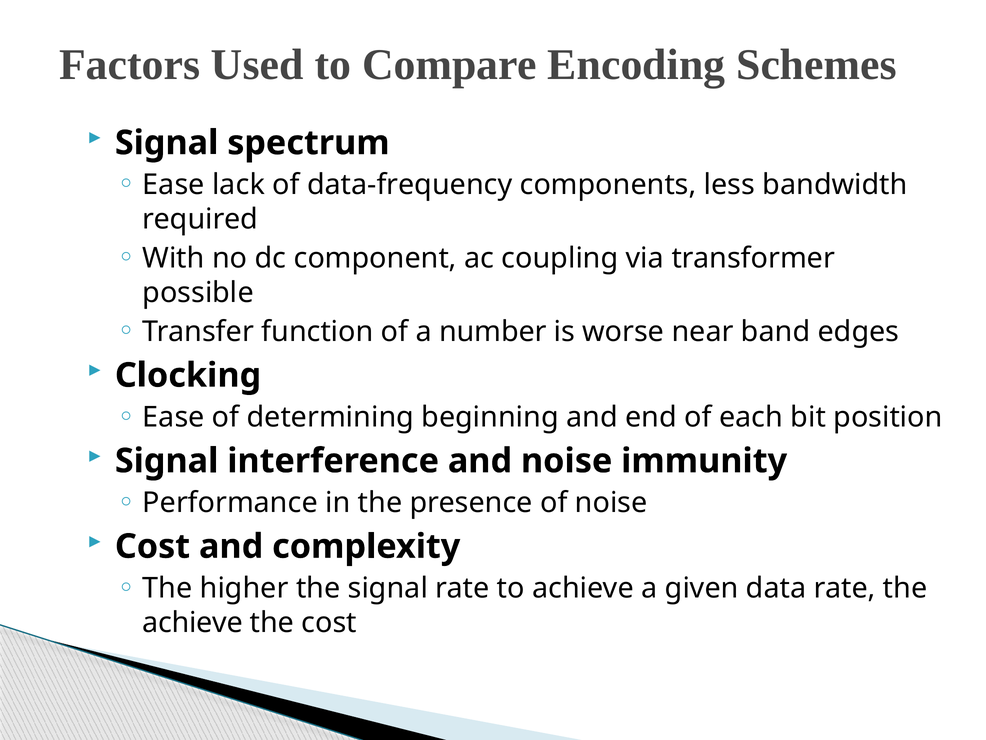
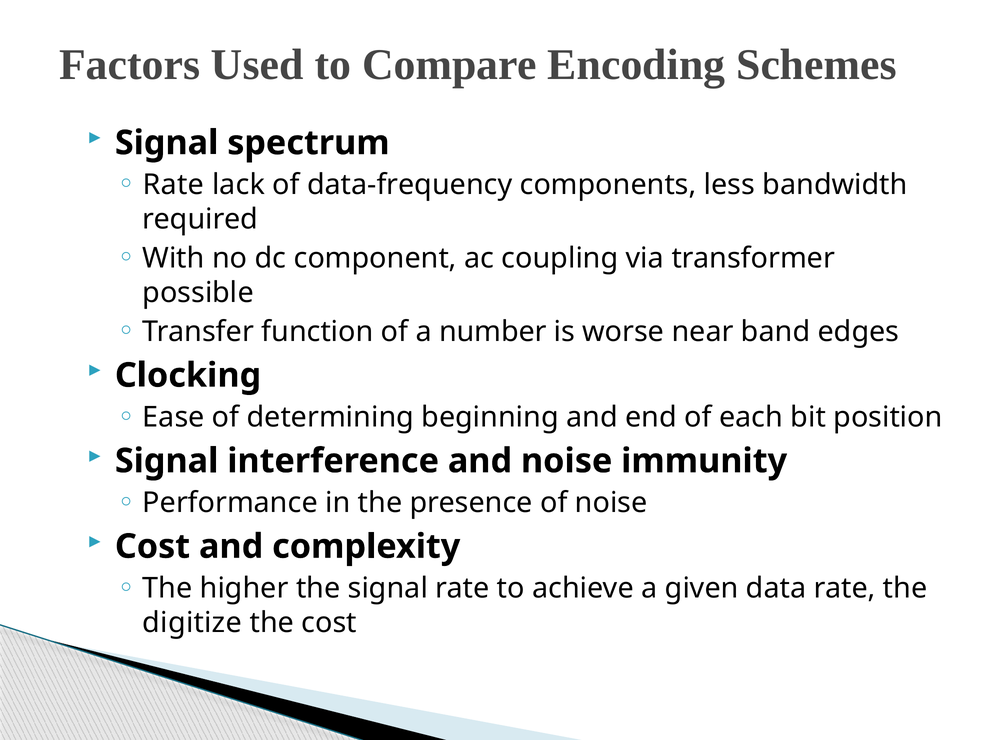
Ease at (174, 185): Ease -> Rate
achieve at (192, 622): achieve -> digitize
